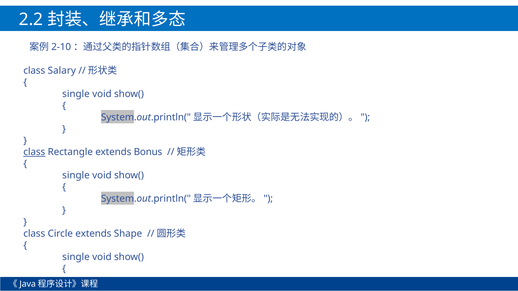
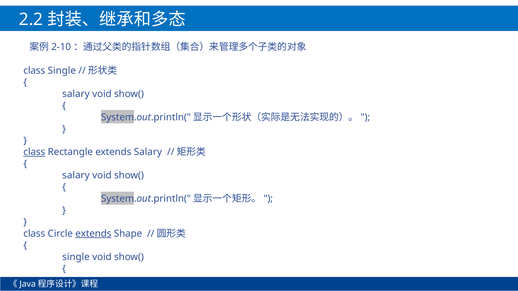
class Salary: Salary -> Single
single at (76, 94): single -> salary
extends Bonus: Bonus -> Salary
single at (76, 176): single -> salary
extends at (93, 234) underline: none -> present
